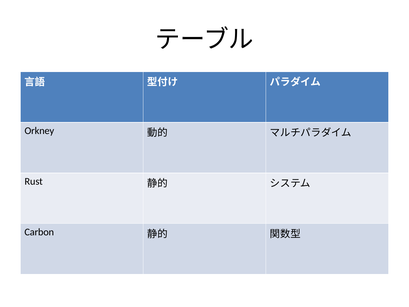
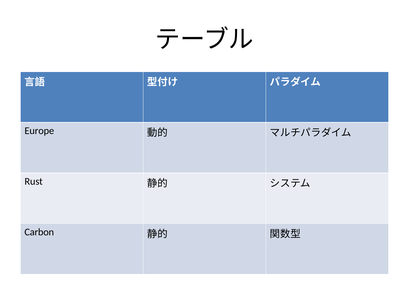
Orkney: Orkney -> Europe
